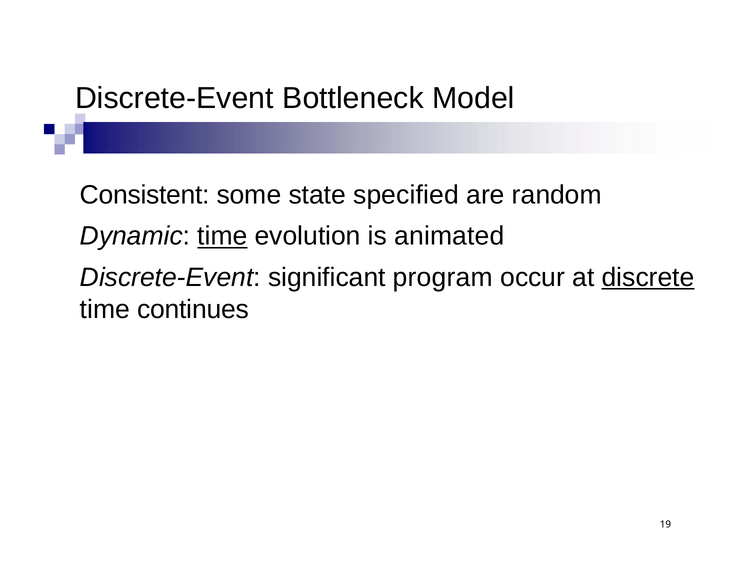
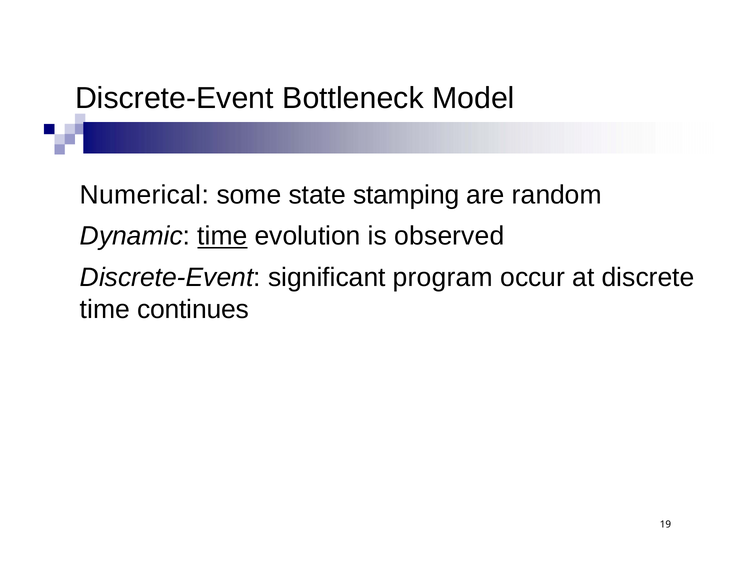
Consistent: Consistent -> Numerical
specified: specified -> stamping
animated: animated -> observed
discrete underline: present -> none
